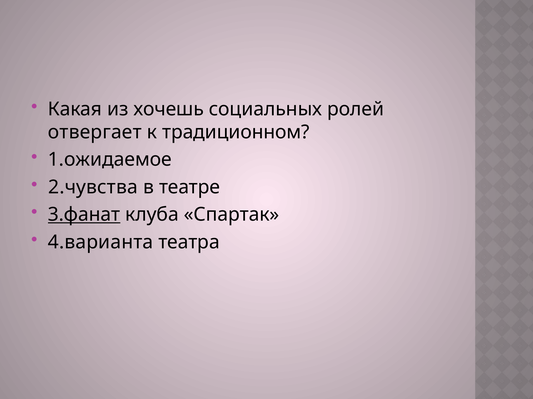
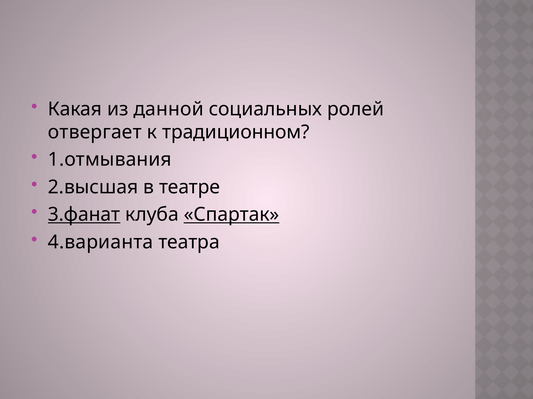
хочешь: хочешь -> данной
1.ожидаемое: 1.ожидаемое -> 1.отмывания
2.чувства: 2.чувства -> 2.высшая
Спартак underline: none -> present
